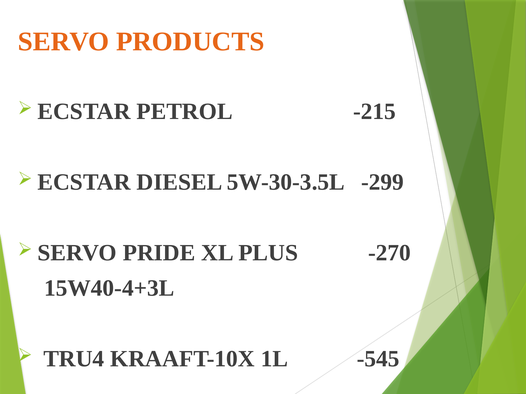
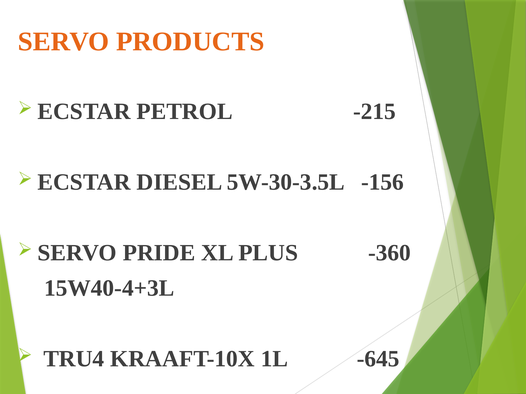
-299: -299 -> -156
-270: -270 -> -360
-545: -545 -> -645
